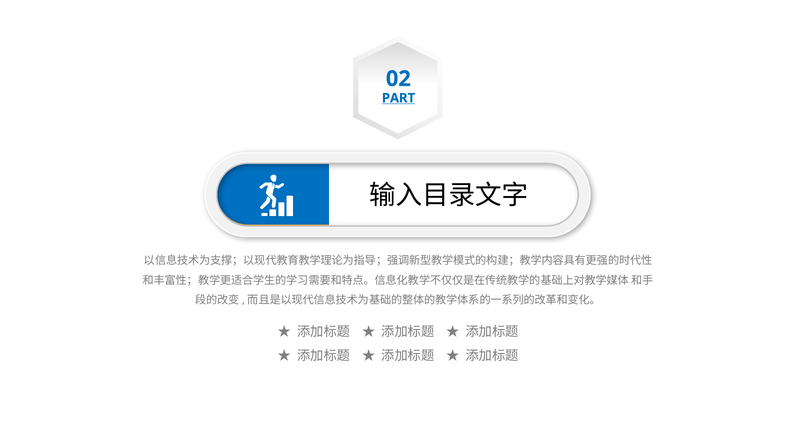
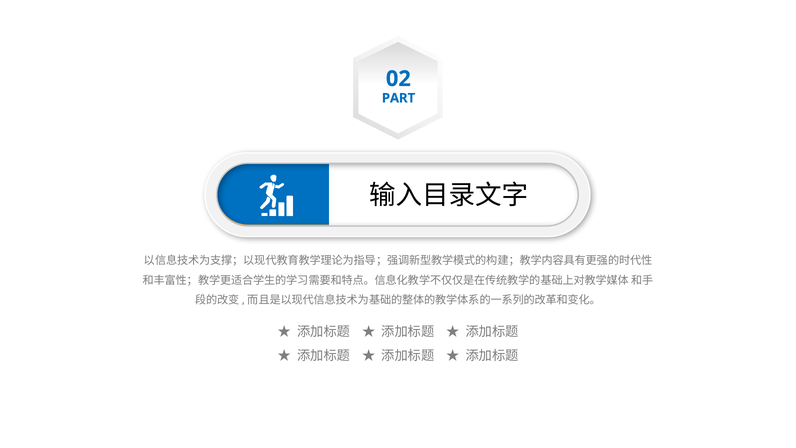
PART underline: present -> none
